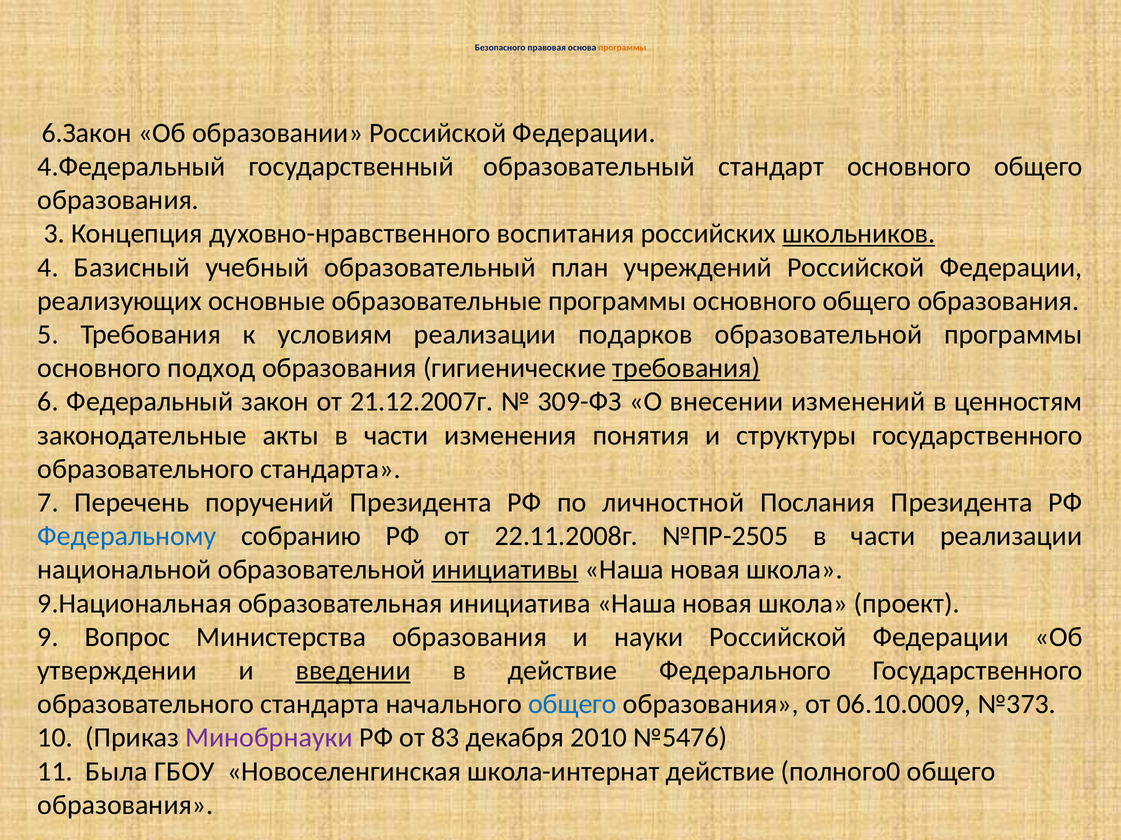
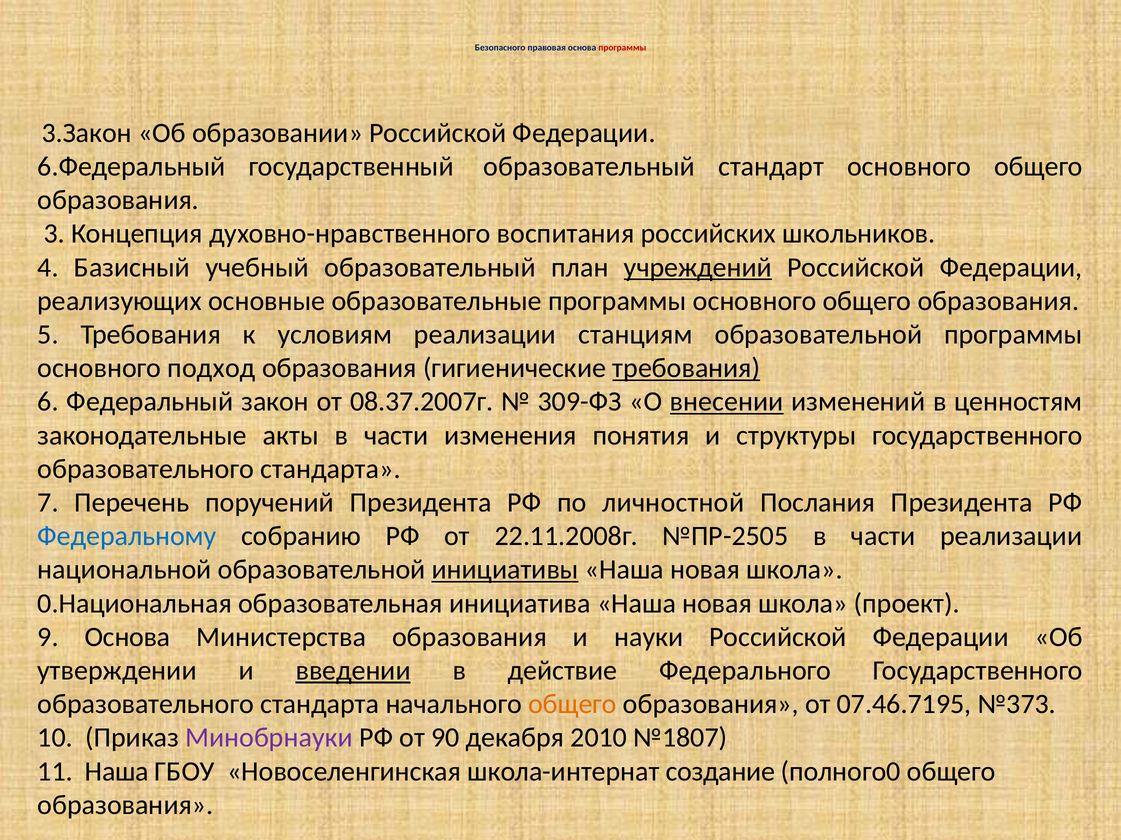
программы at (622, 47) colour: orange -> red
6.Закон: 6.Закон -> 3.Закон
4.Федеральный: 4.Федеральный -> 6.Федеральный
школьников underline: present -> none
учреждений underline: none -> present
подарков: подарков -> станциям
21.12.2007г: 21.12.2007г -> 08.37.2007г
внесении underline: none -> present
9.Национальная: 9.Национальная -> 0.Национальная
9 Вопрос: Вопрос -> Основа
общего at (572, 705) colour: blue -> orange
06.10.0009: 06.10.0009 -> 07.46.7195
83: 83 -> 90
№5476: №5476 -> №1807
11 Была: Была -> Наша
школа-интернат действие: действие -> создание
